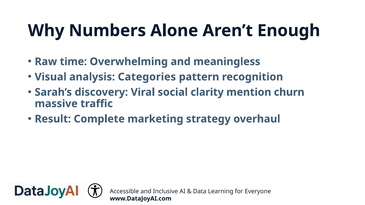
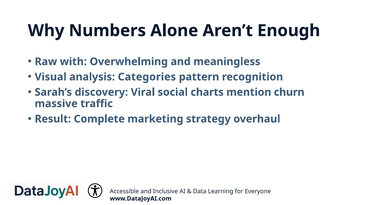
time: time -> with
clarity: clarity -> charts
